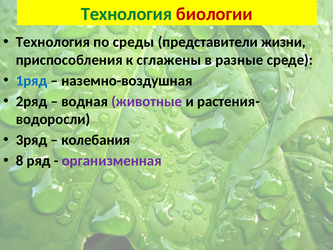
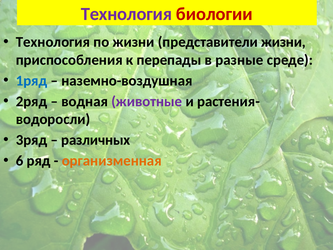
Технология at (126, 14) colour: green -> purple
по среды: среды -> жизни
сглажены: сглажены -> перепады
колебания: колебания -> различных
8: 8 -> 6
организменная colour: purple -> orange
